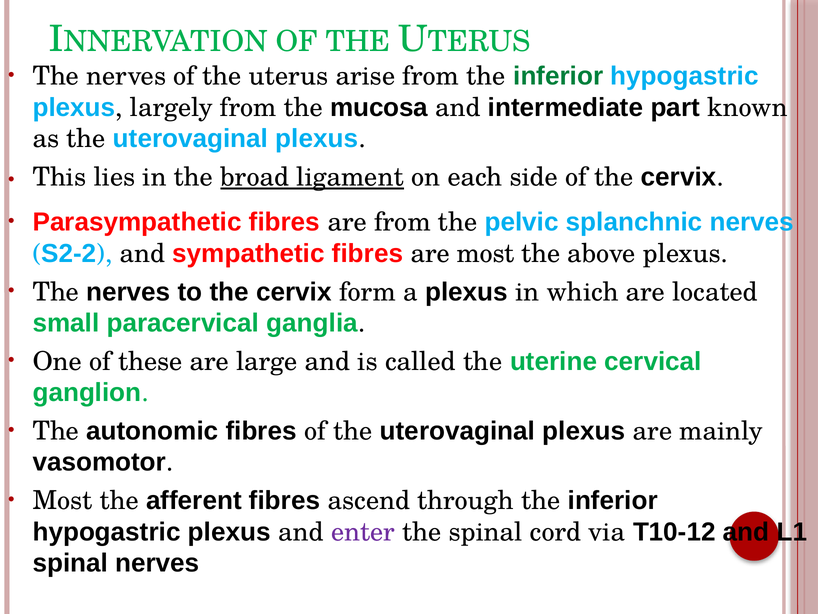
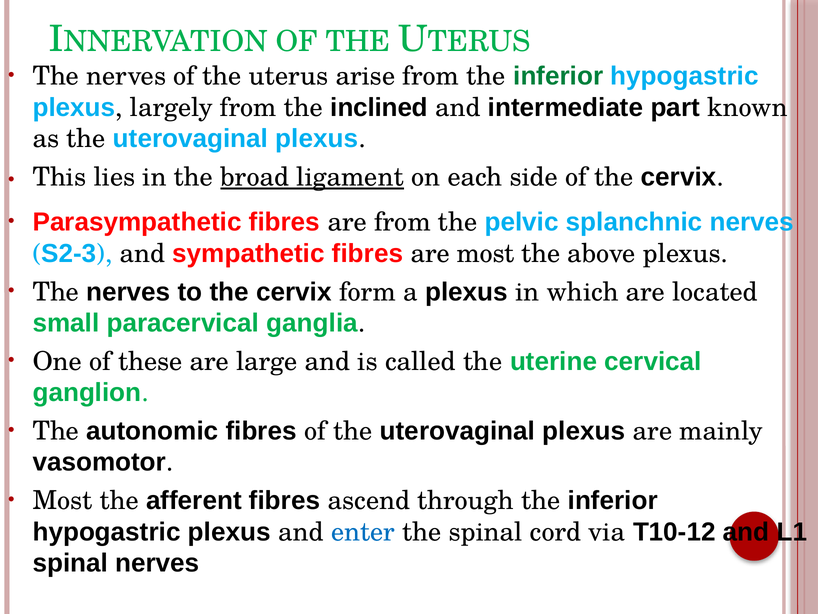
mucosa: mucosa -> inclined
S2-2: S2-2 -> S2-3
enter colour: purple -> blue
